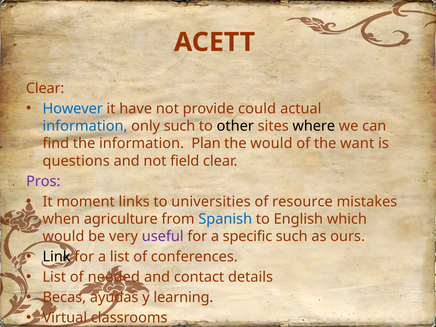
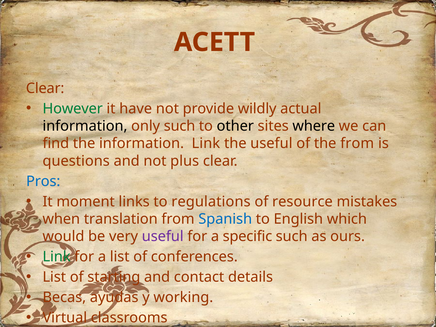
However colour: blue -> green
could: could -> wildly
information at (85, 126) colour: blue -> black
information Plan: Plan -> Link
the would: would -> useful
the want: want -> from
field: field -> plus
Pros colour: purple -> blue
universities: universities -> regulations
agriculture: agriculture -> translation
Link at (57, 257) colour: black -> green
needed: needed -> starting
learning: learning -> working
